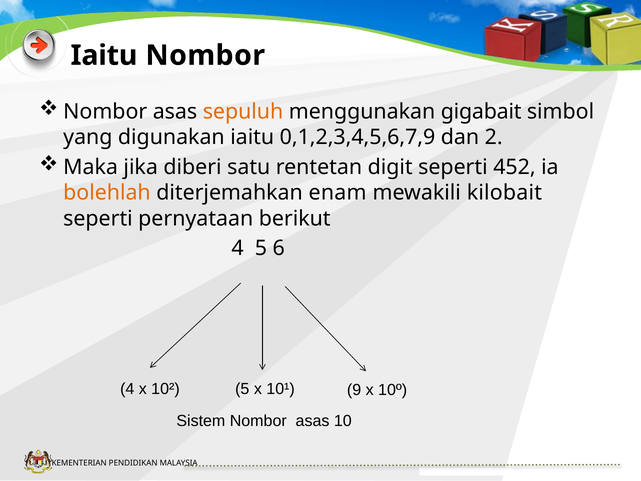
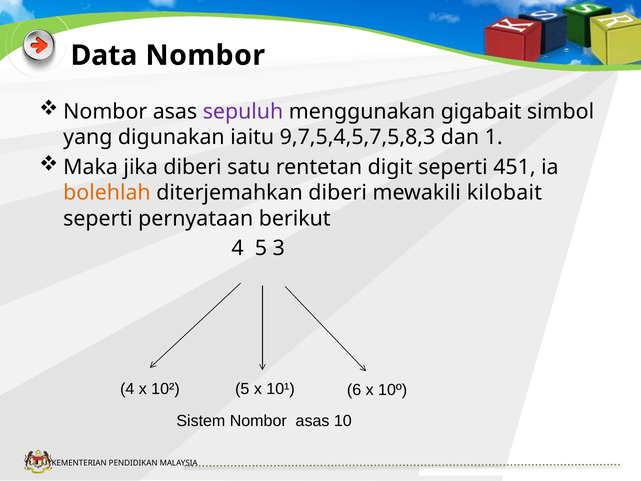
Iaitu at (104, 55): Iaitu -> Data
sepuluh colour: orange -> purple
0,1,2,3,4,5,6,7,9: 0,1,2,3,4,5,6,7,9 -> 9,7,5,4,5,7,5,8,3
2: 2 -> 1
452: 452 -> 451
diterjemahkan enam: enam -> diberi
6: 6 -> 3
9: 9 -> 6
